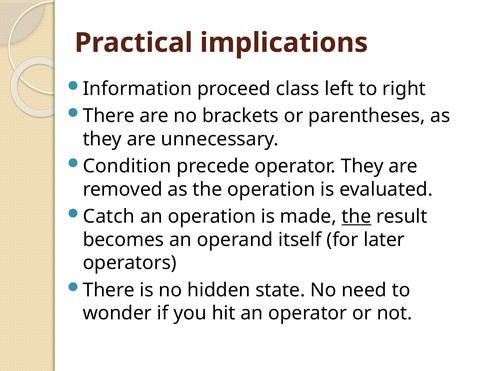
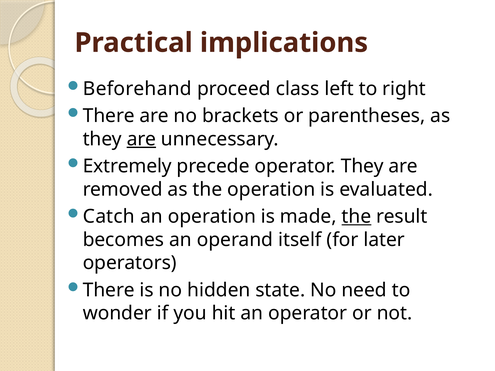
Information: Information -> Beforehand
are at (141, 139) underline: none -> present
Condition: Condition -> Extremely
